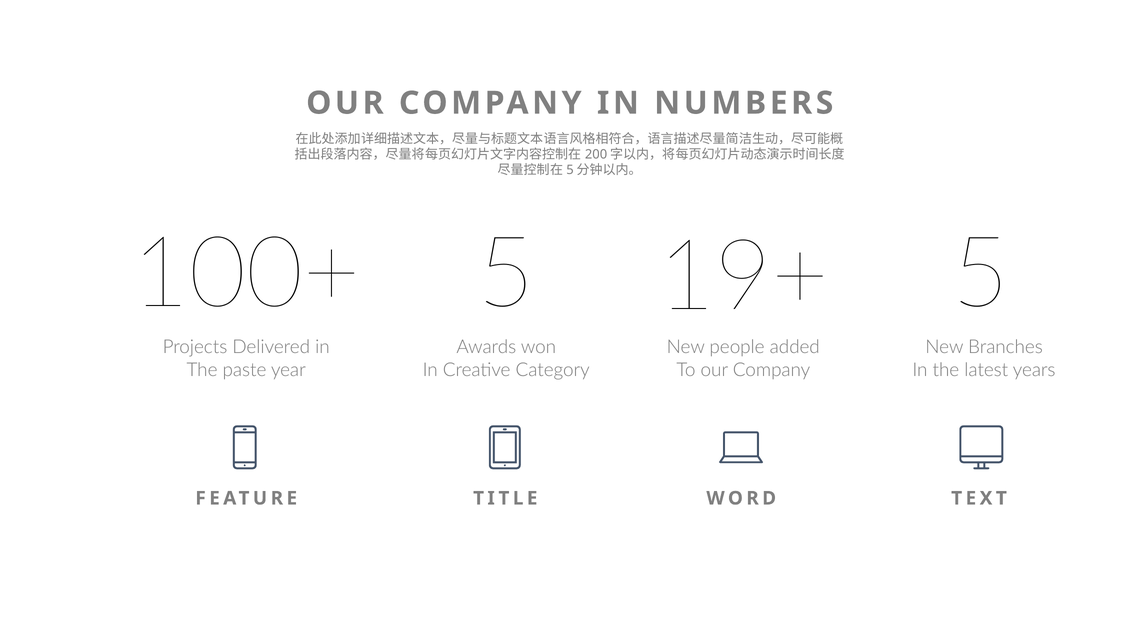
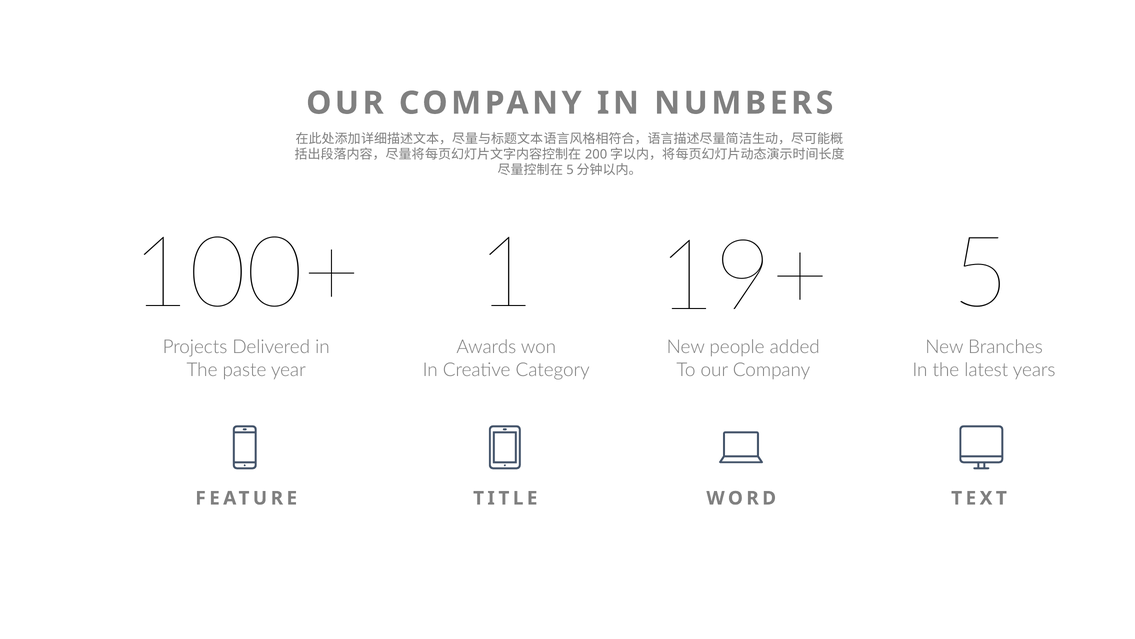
100+ 5: 5 -> 1
